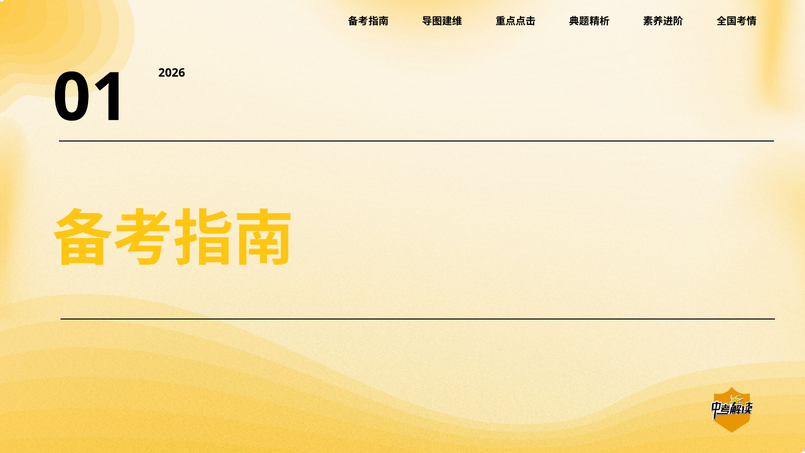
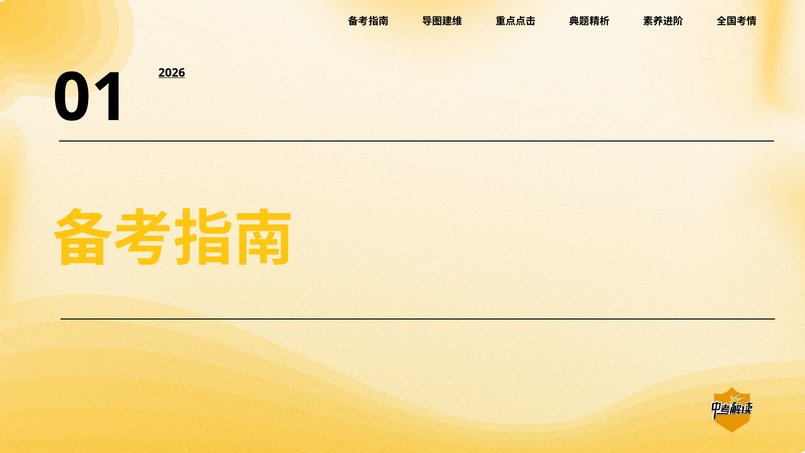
2026 underline: none -> present
